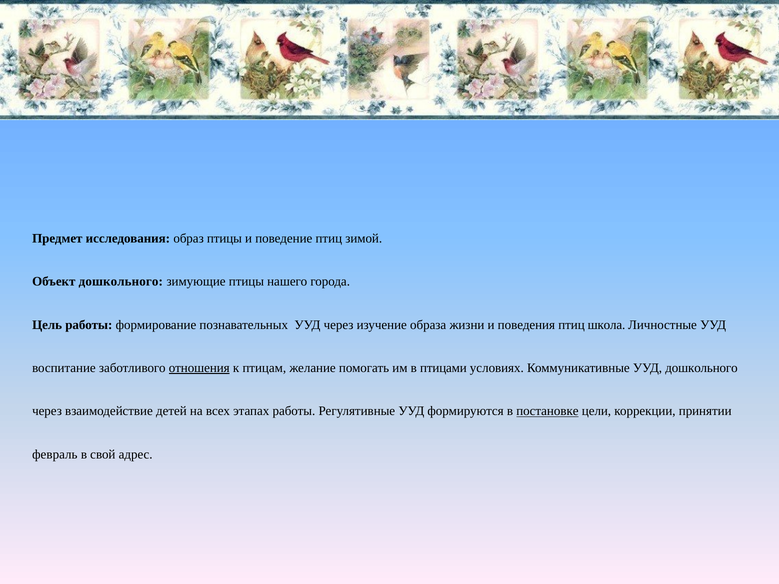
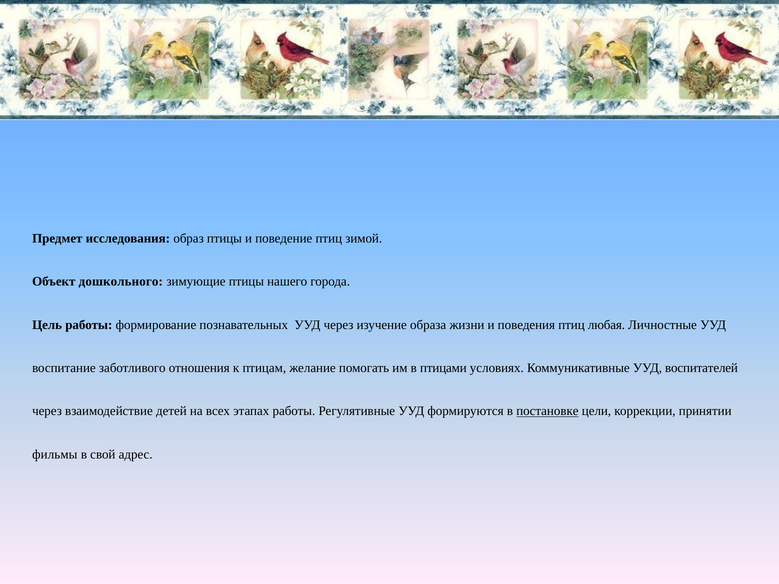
школа: школа -> любая
отношения underline: present -> none
УУД дошкольного: дошкольного -> воспитателей
февраль: февраль -> фильмы
